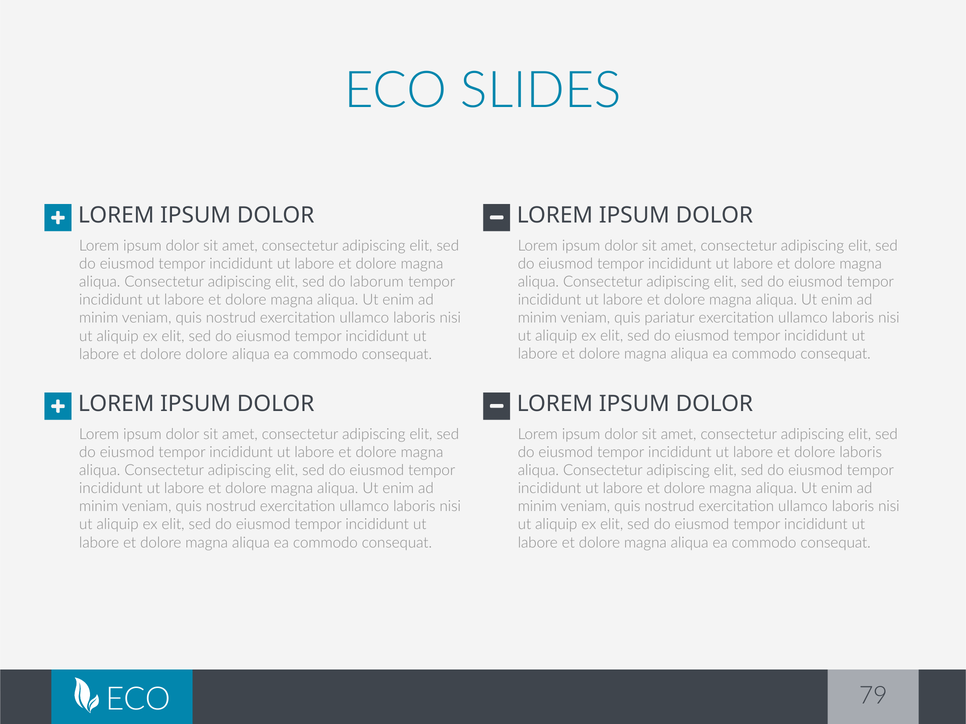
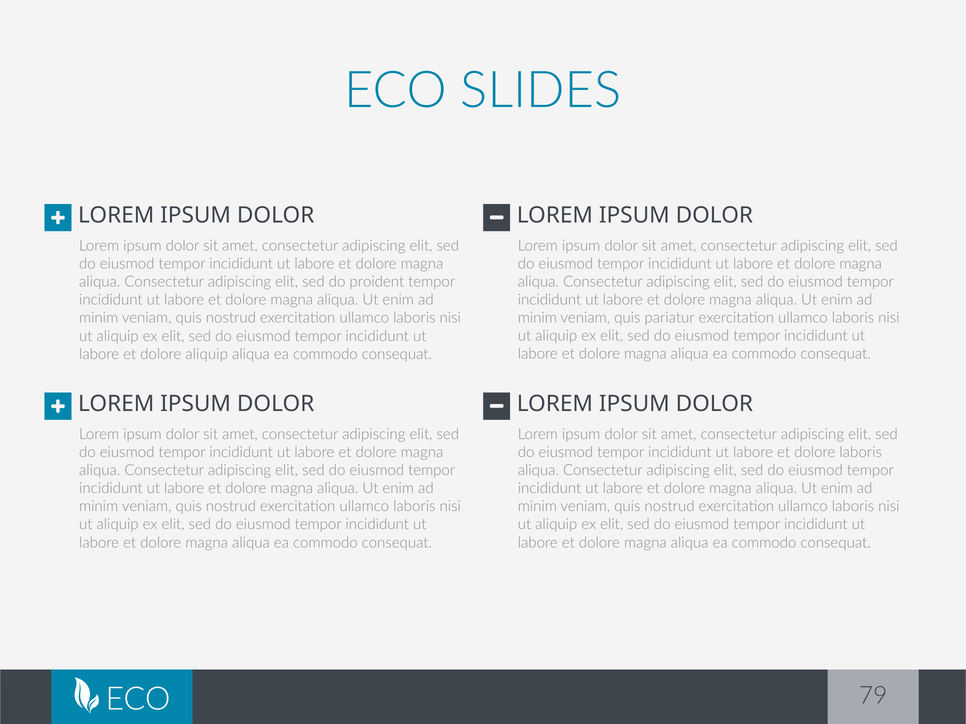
laborum: laborum -> proident
dolore dolore: dolore -> aliquip
